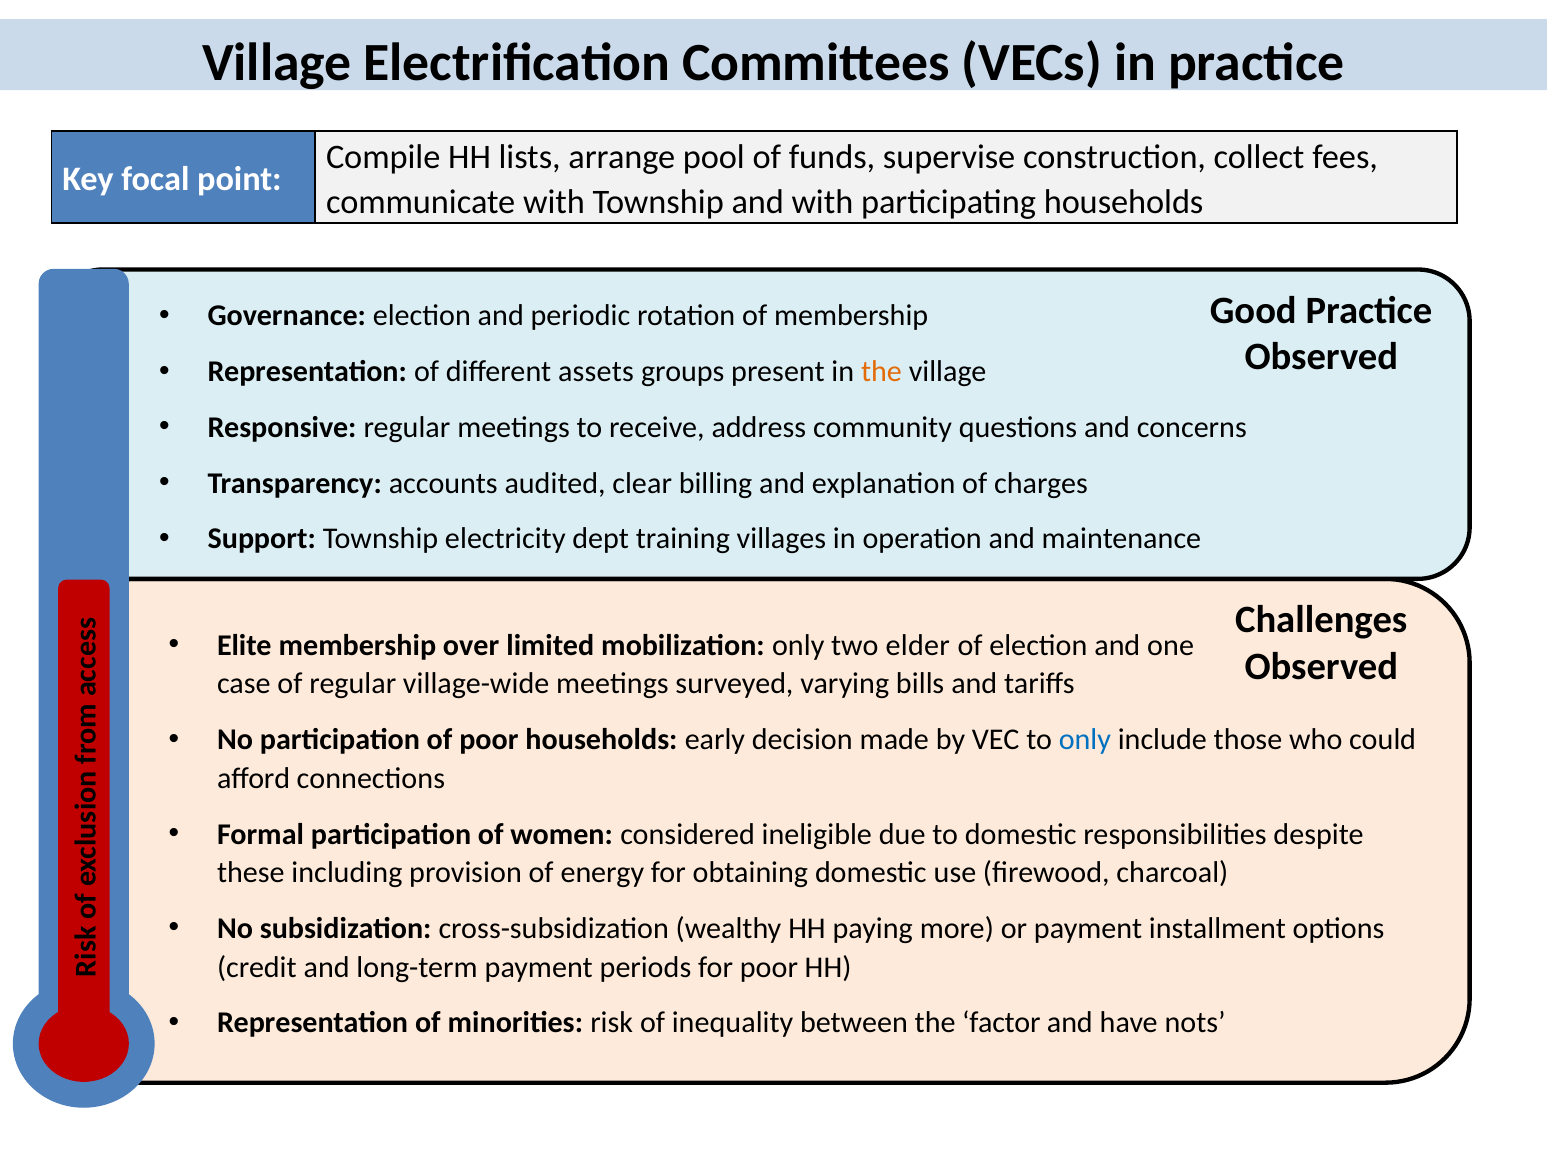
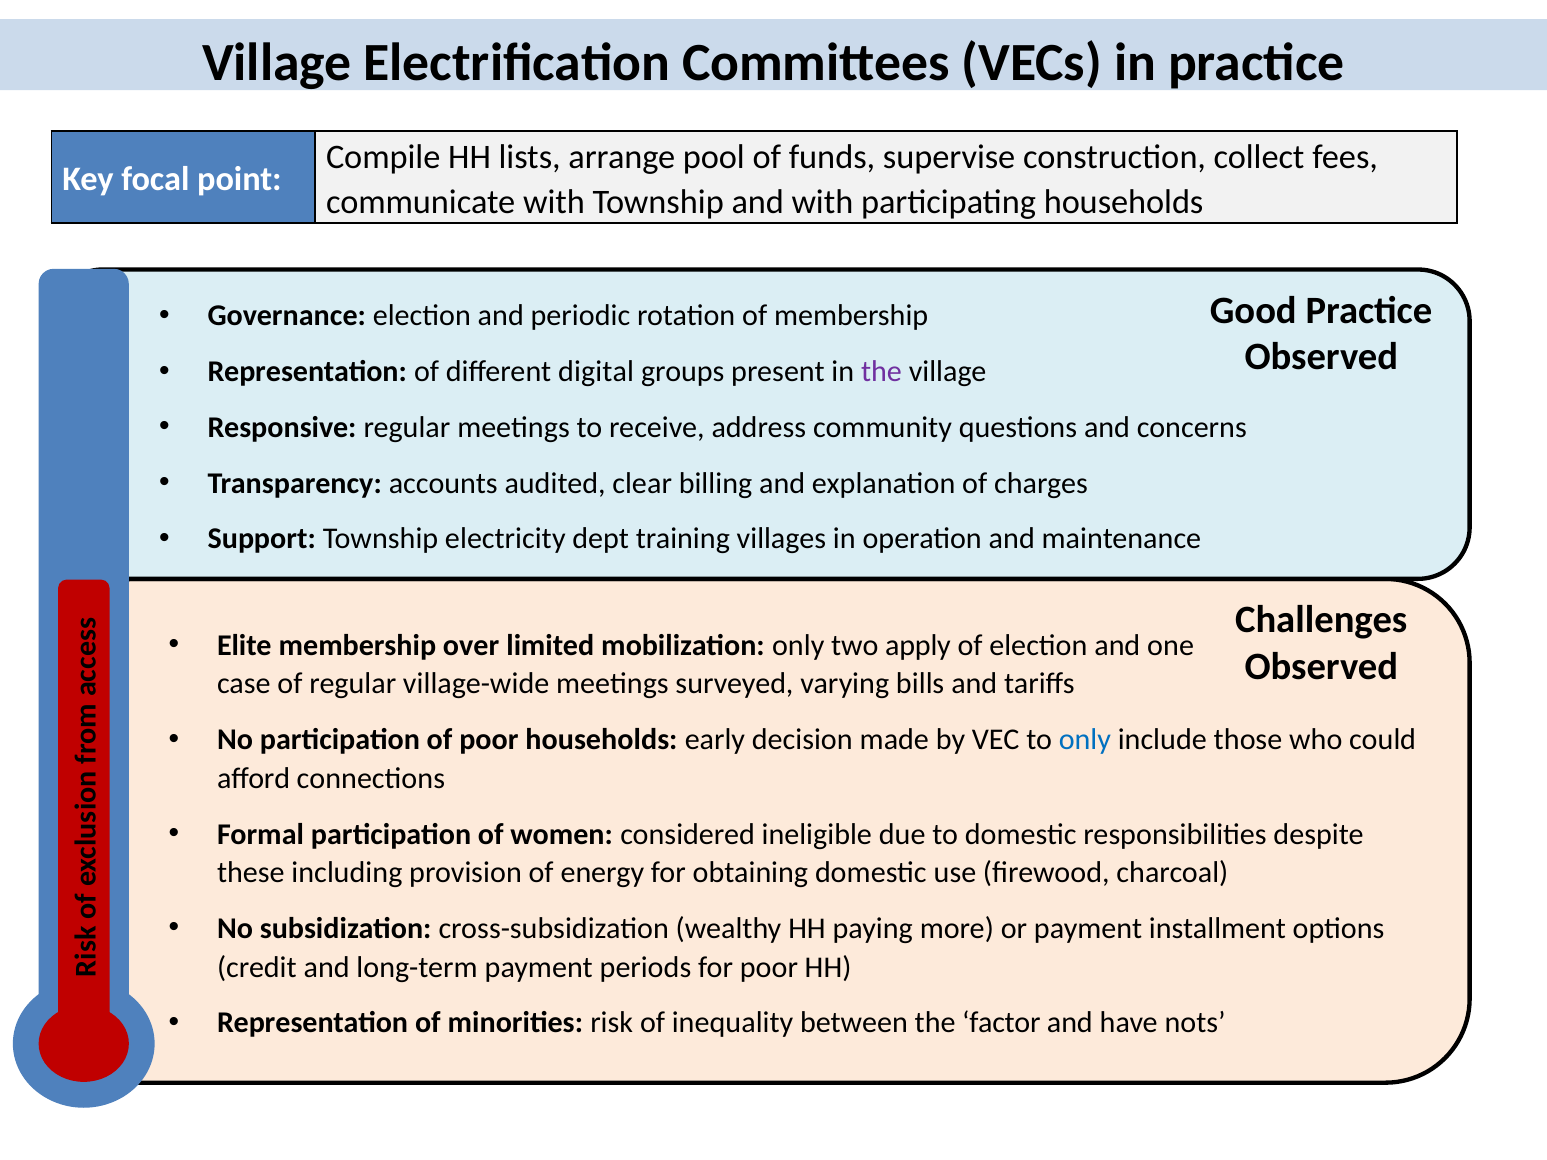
assets: assets -> digital
the at (882, 372) colour: orange -> purple
elder: elder -> apply
